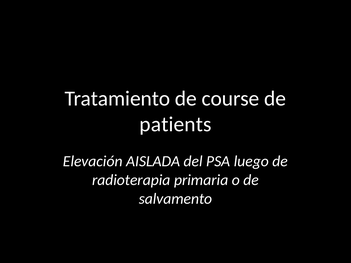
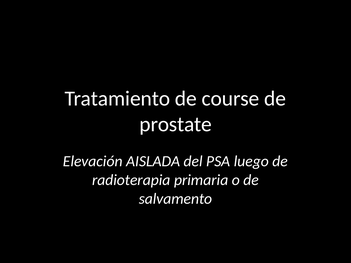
patients: patients -> prostate
